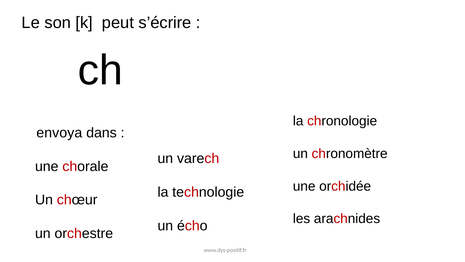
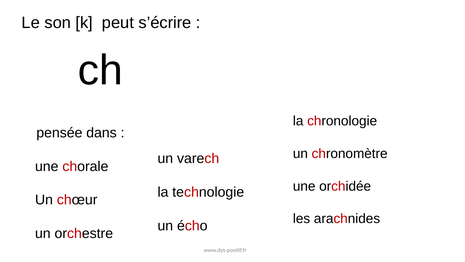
envoya: envoya -> pensée
